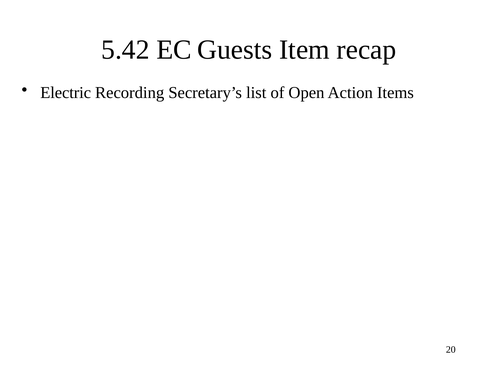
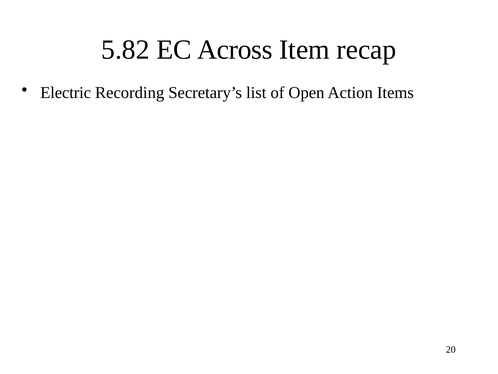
5.42: 5.42 -> 5.82
Guests: Guests -> Across
